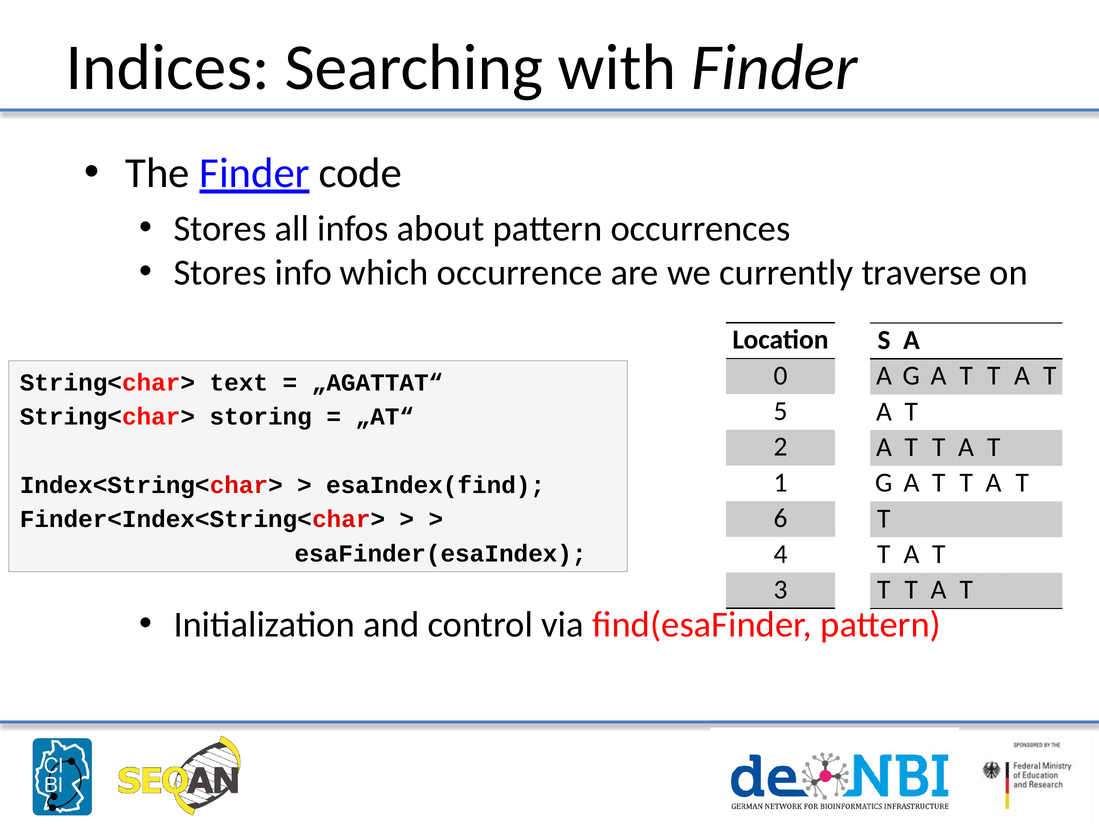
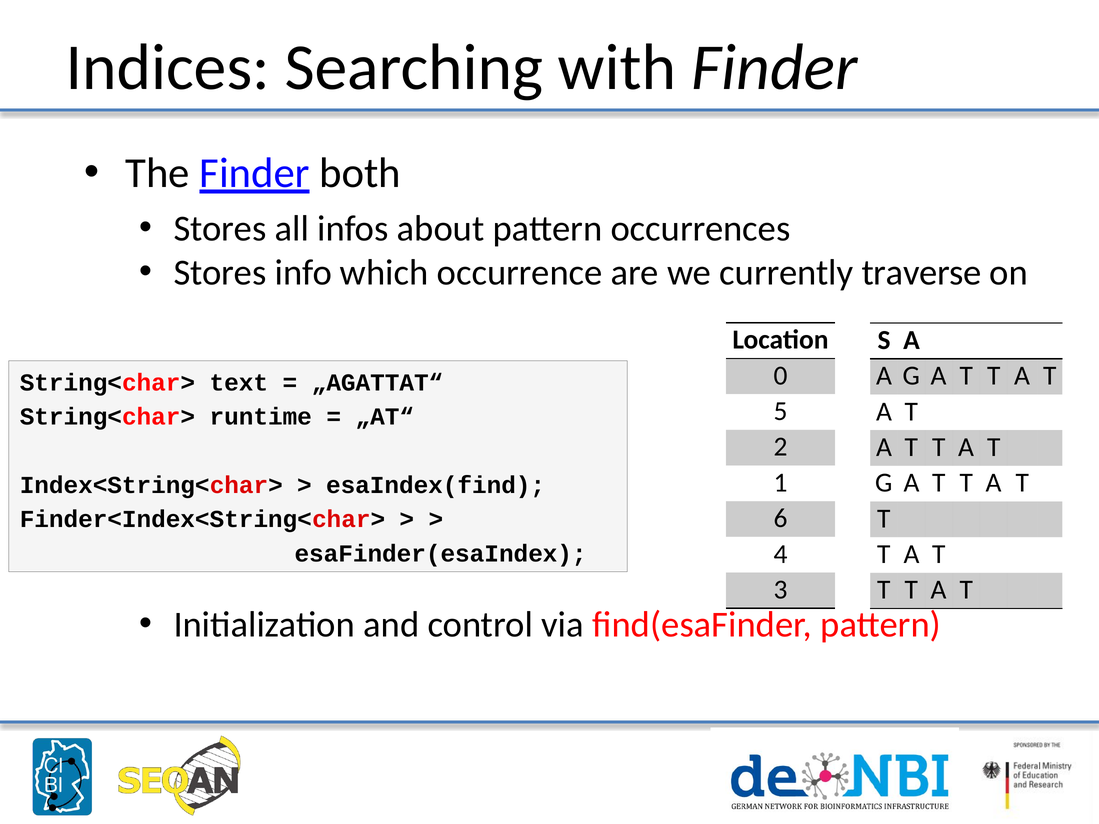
code: code -> both
storing: storing -> runtime
